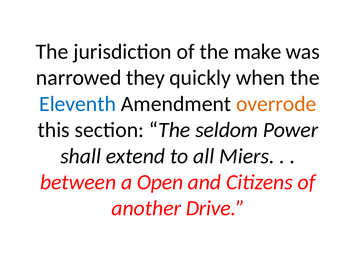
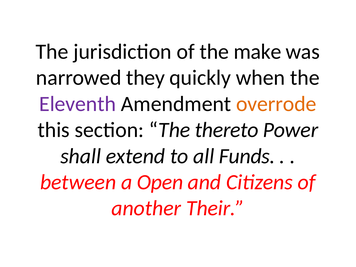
Eleventh colour: blue -> purple
seldom: seldom -> thereto
Miers: Miers -> Funds
Drive: Drive -> Their
